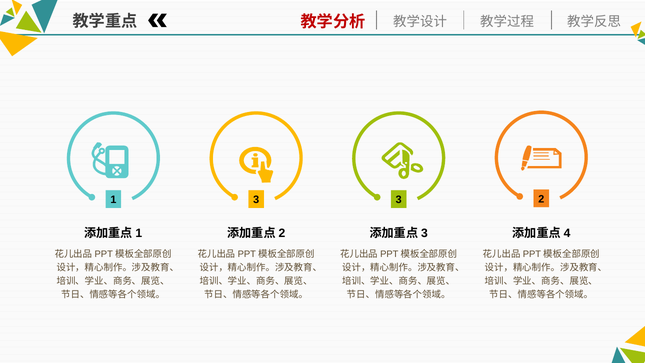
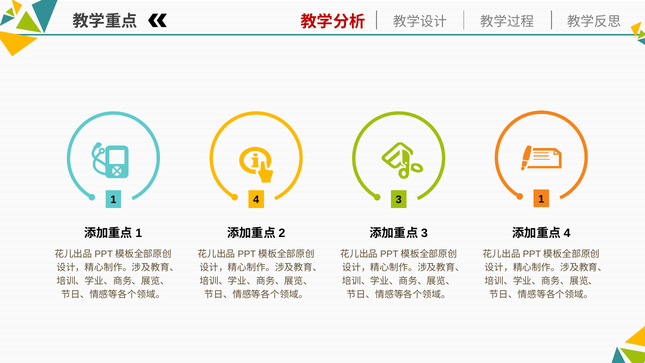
1 3: 3 -> 4
3 2: 2 -> 1
